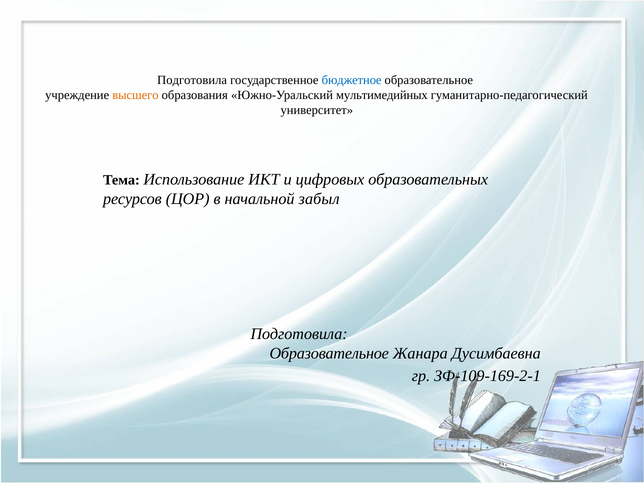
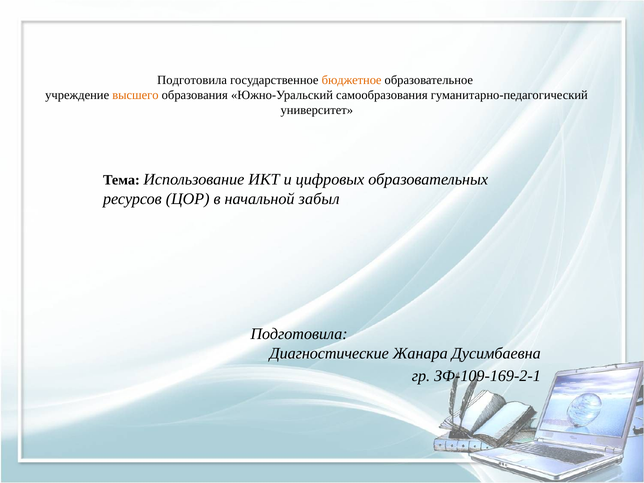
бюджетное colour: blue -> orange
мультимедийных: мультимедийных -> самообразования
Образовательное at (329, 353): Образовательное -> Диагностические
